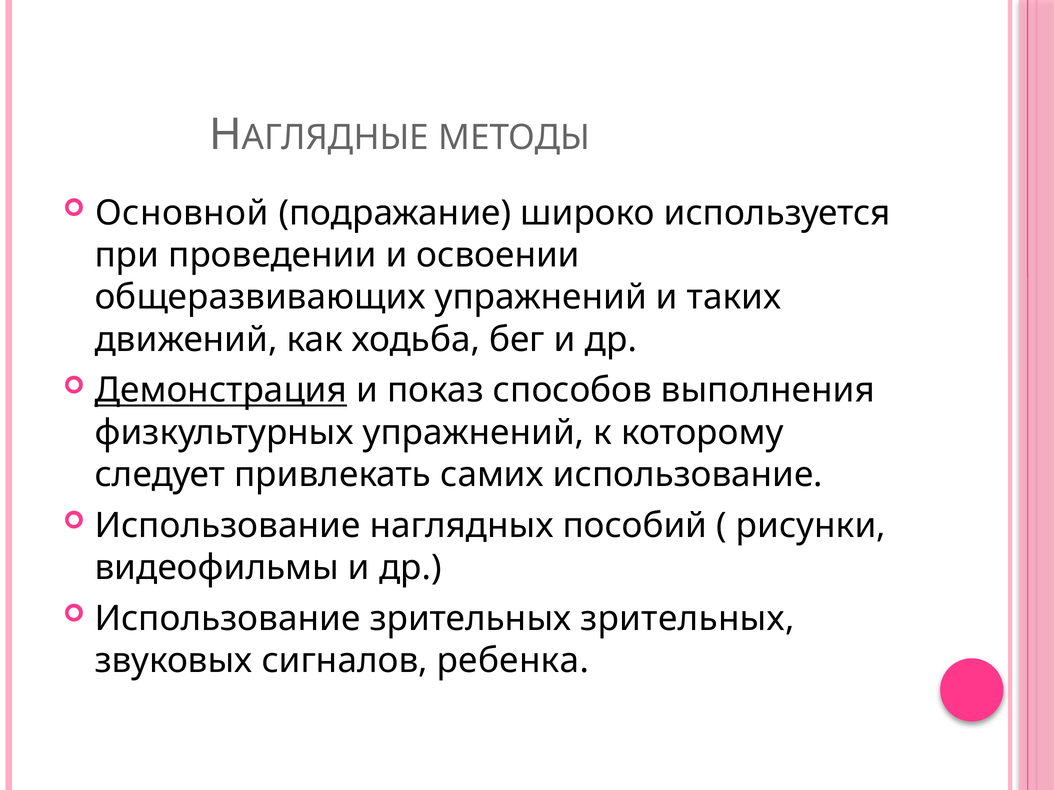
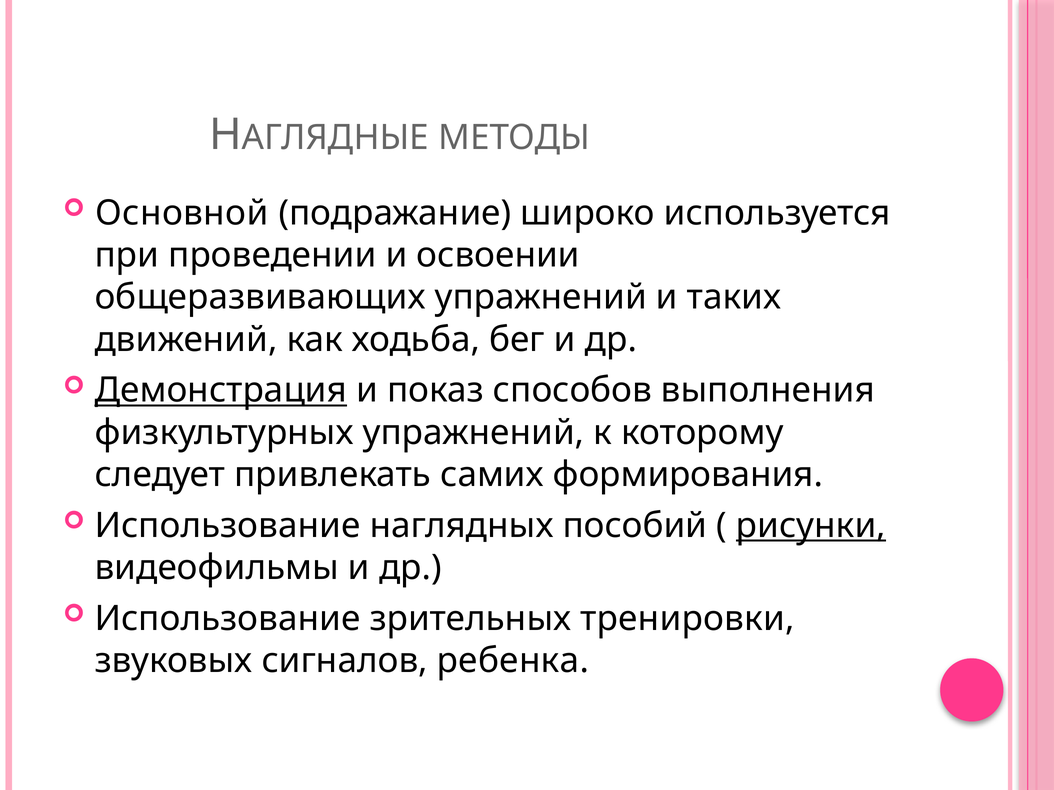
самих использование: использование -> формирования
рисунки underline: none -> present
зрительных зрительных: зрительных -> тренировки
